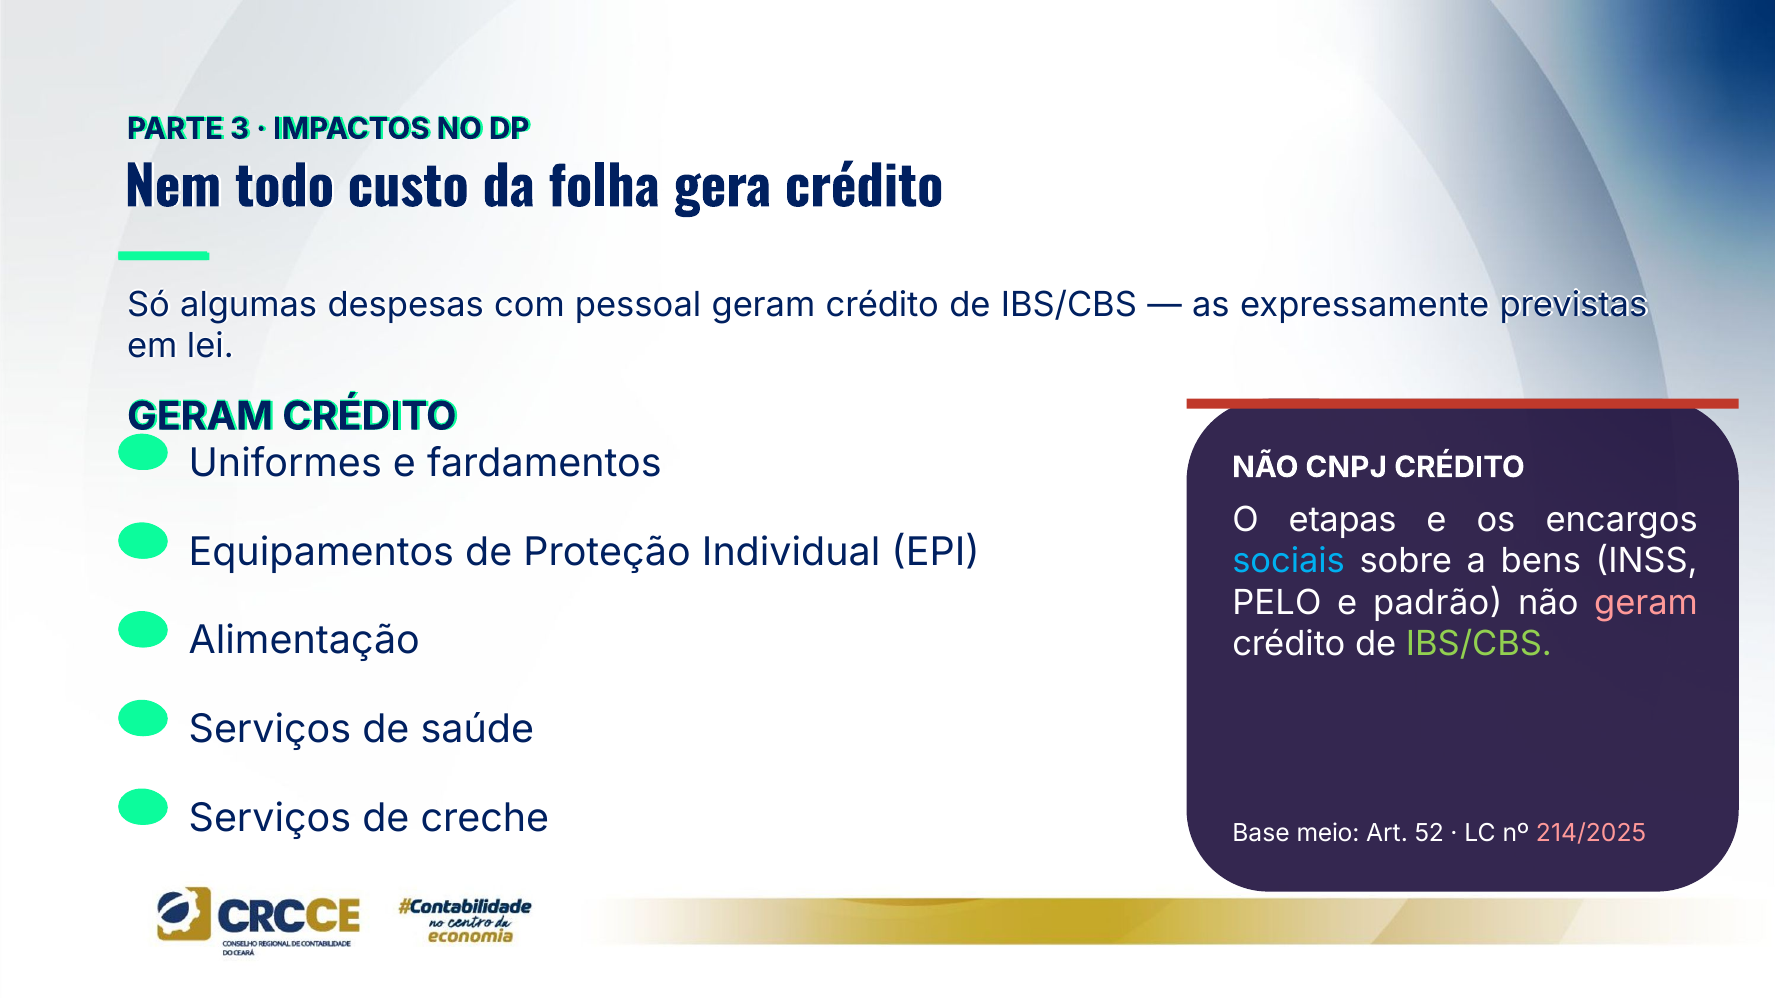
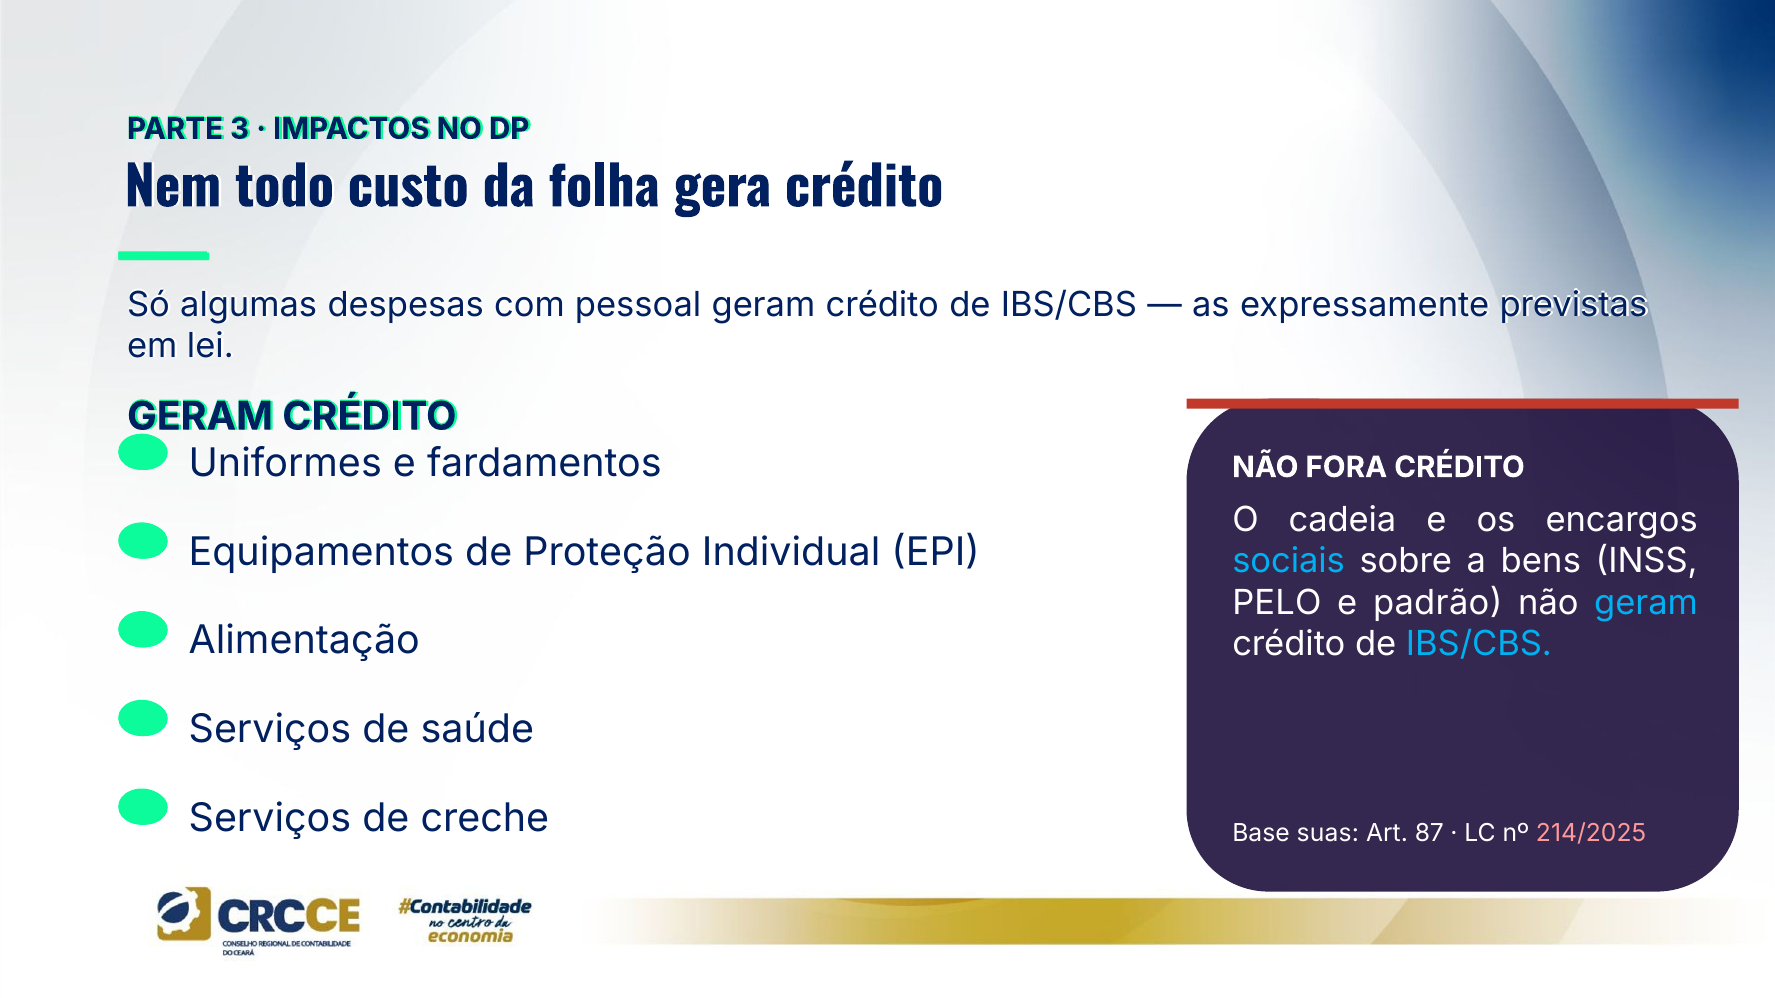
CNPJ: CNPJ -> FORA
etapas: etapas -> cadeia
geram at (1646, 603) colour: pink -> light blue
IBS/CBS at (1479, 644) colour: light green -> light blue
meio: meio -> suas
52: 52 -> 87
